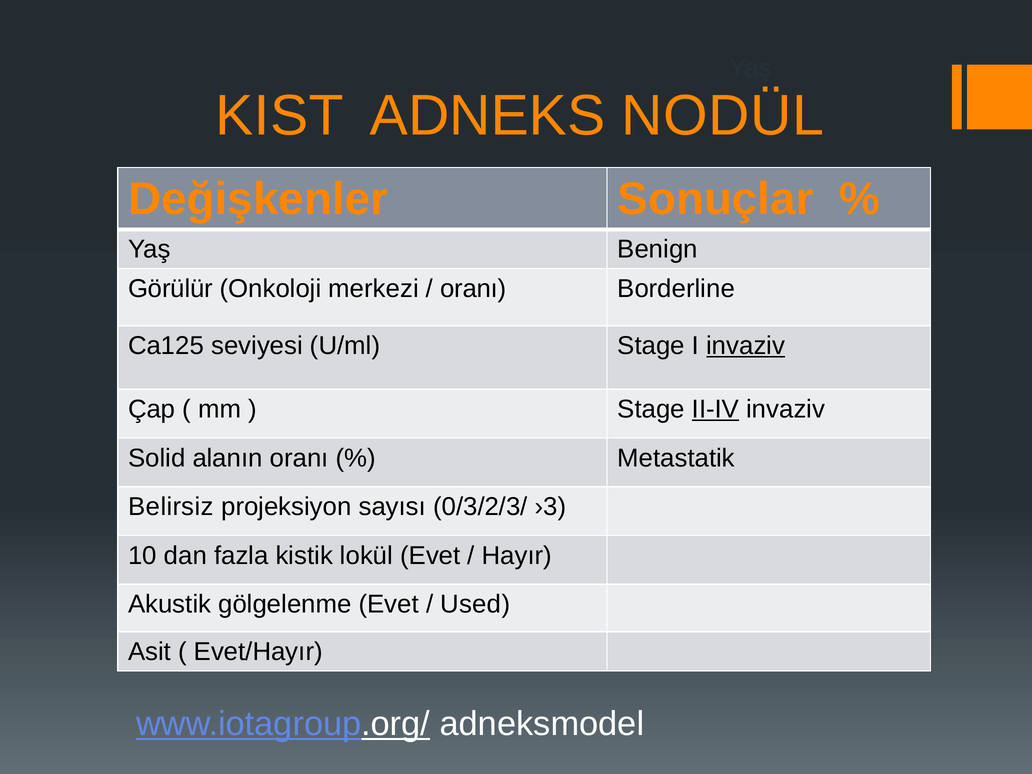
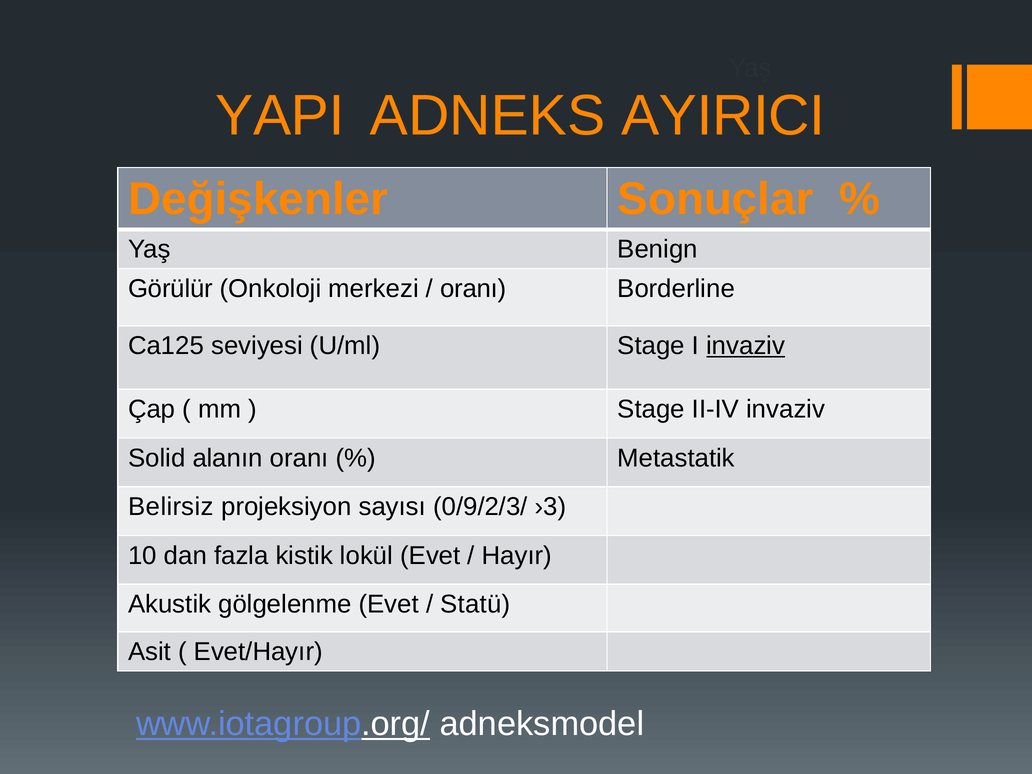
KIST: KIST -> YAPI
NODÜL: NODÜL -> AYIRICI
II-IV underline: present -> none
0/3/2/3/: 0/3/2/3/ -> 0/9/2/3/
Used: Used -> Statü
